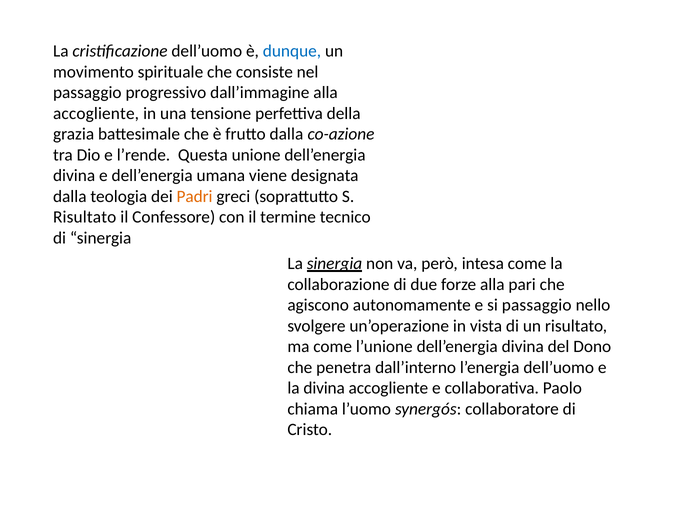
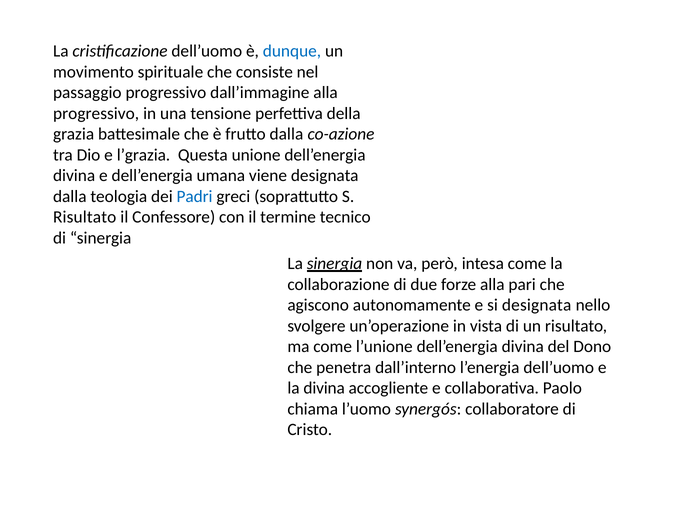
accogliente at (96, 113): accogliente -> progressivo
l’rende: l’rende -> l’grazia
Padri at (195, 196) colour: orange -> blue
si passaggio: passaggio -> designata
